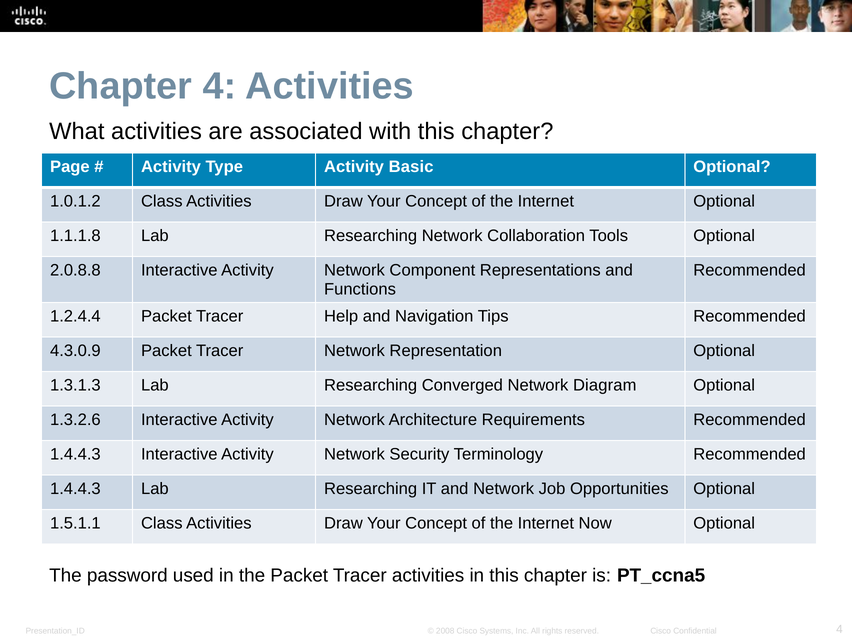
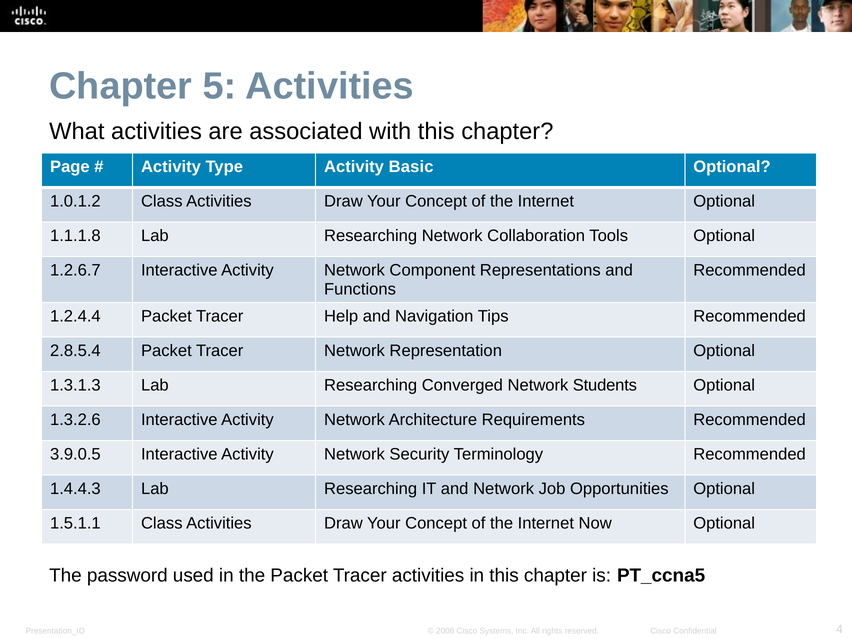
Chapter 4: 4 -> 5
2.0.8.8: 2.0.8.8 -> 1.2.6.7
4.3.0.9: 4.3.0.9 -> 2.8.5.4
Diagram: Diagram -> Students
1.4.4.3 at (75, 454): 1.4.4.3 -> 3.9.0.5
